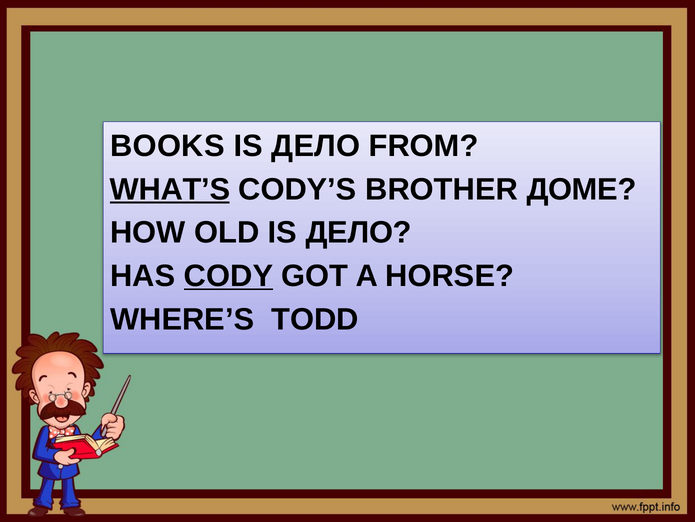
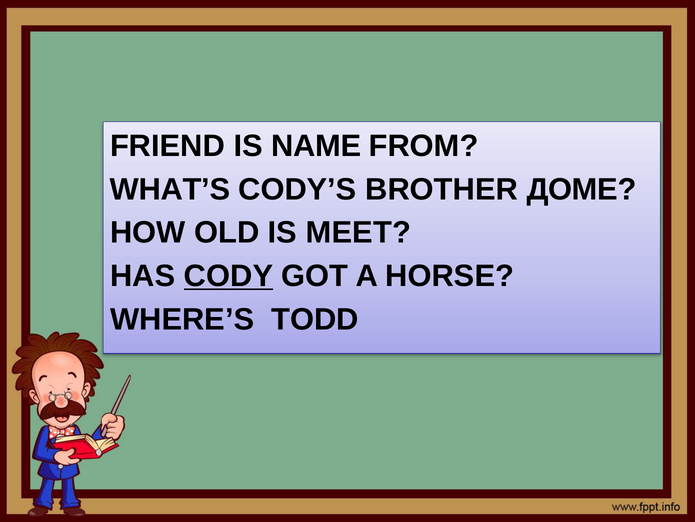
BOOKS: BOOKS -> FRIEND
ДЕЛО at (316, 146): ДЕЛО -> NAME
WHAT’S underline: present -> none
OLD IS ДЕЛО: ДЕЛО -> MEET
